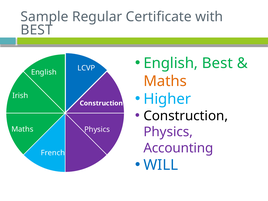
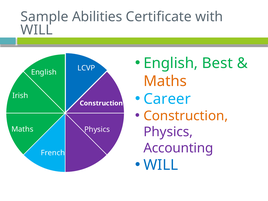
Regular: Regular -> Abilities
BEST at (37, 30): BEST -> WILL
Higher: Higher -> Career
Construction at (186, 116) colour: black -> orange
